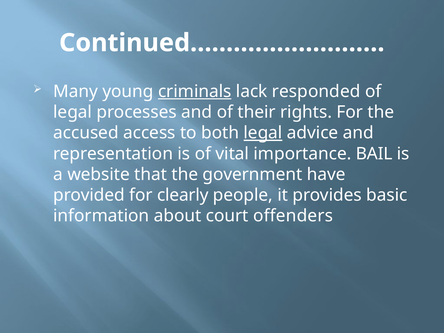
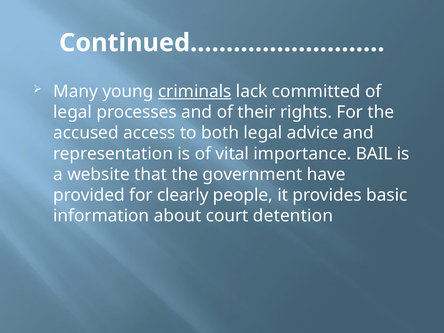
responded: responded -> committed
legal at (263, 133) underline: present -> none
offenders: offenders -> detention
